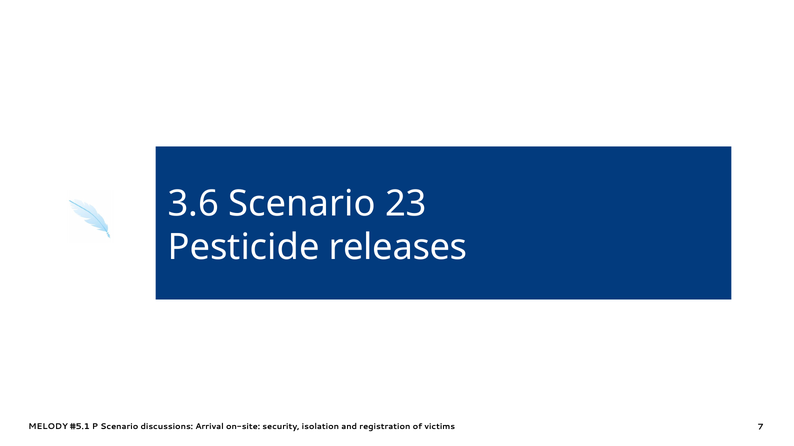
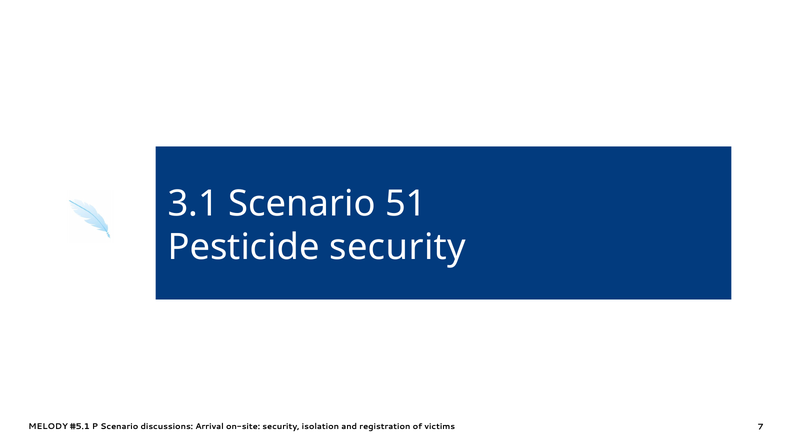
3.6: 3.6 -> 3.1
23: 23 -> 51
Pesticide releases: releases -> security
